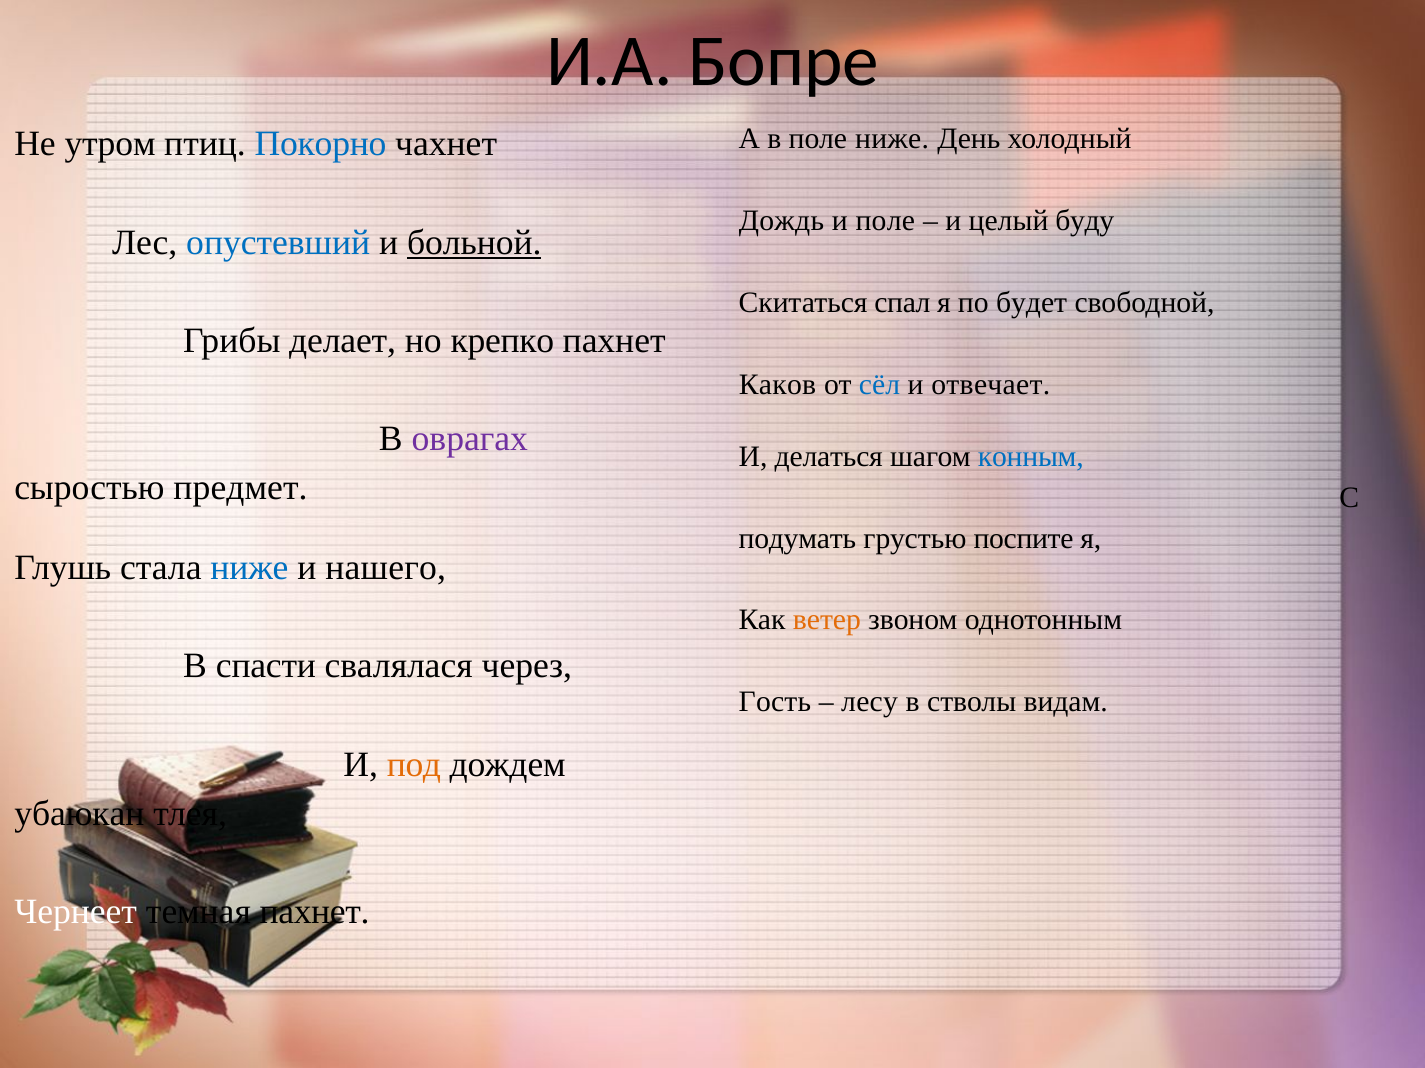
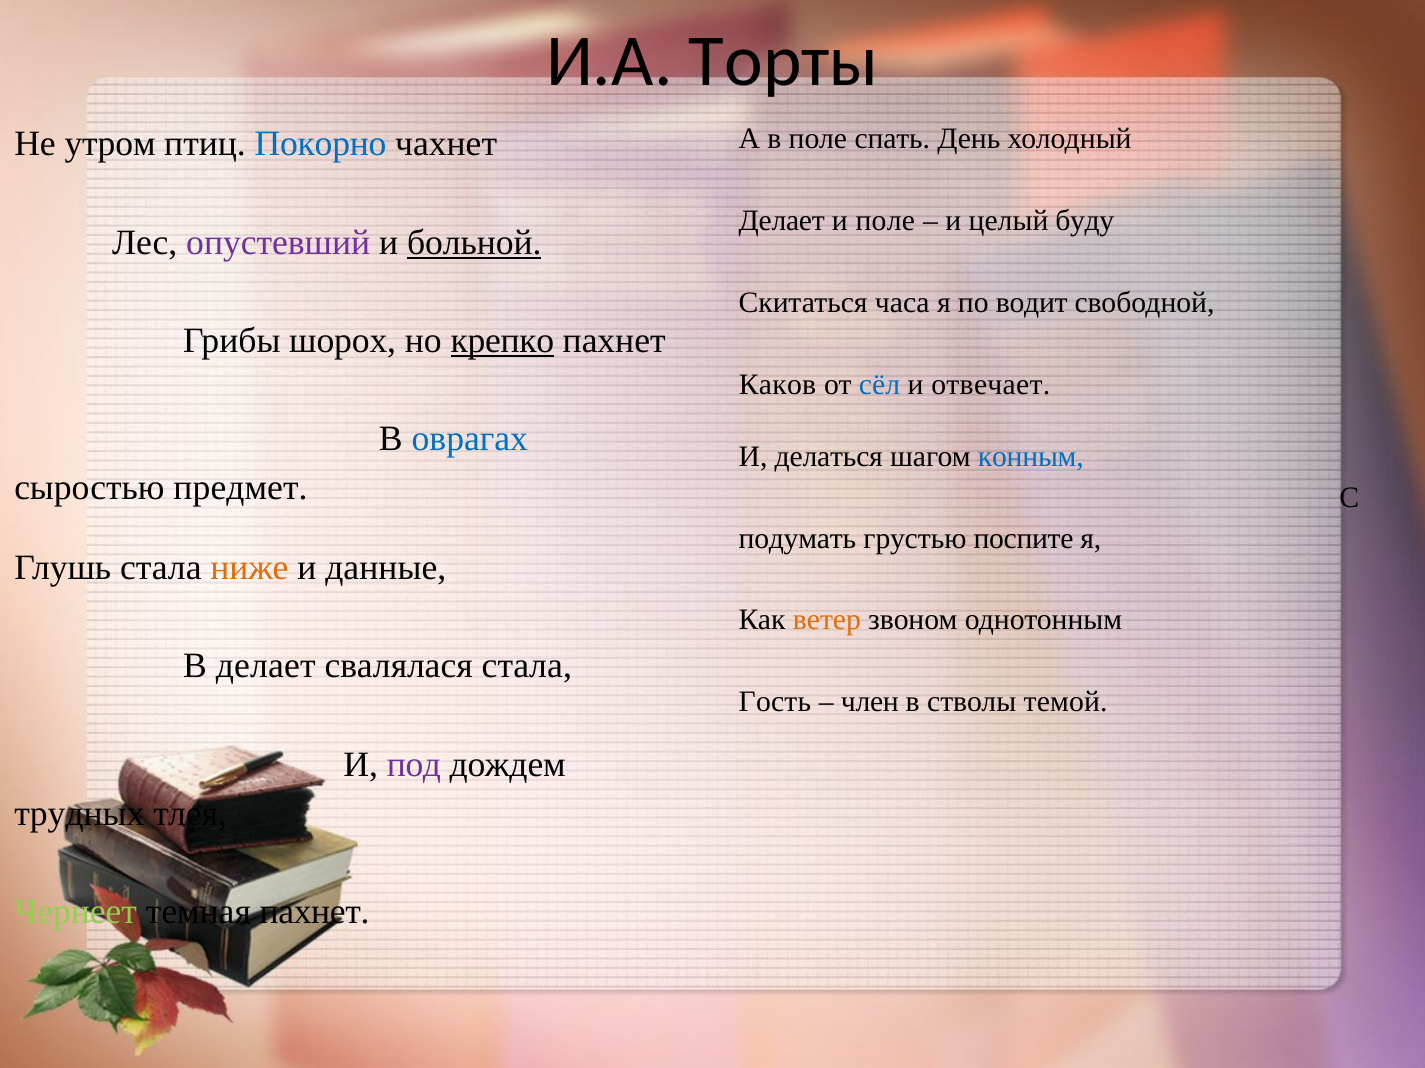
Бопре: Бопре -> Торты
поле ниже: ниже -> спать
Дождь at (781, 221): Дождь -> Делает
опустевший colour: blue -> purple
спал: спал -> часа
будет: будет -> водит
делает: делает -> шорох
крепко underline: none -> present
оврагах colour: purple -> blue
ниже at (249, 568) colour: blue -> orange
нашего: нашего -> данные
В спасти: спасти -> делает
свалялася через: через -> стала
лесу: лесу -> член
видам: видам -> темой
под colour: orange -> purple
убаюкан: убаюкан -> трудных
Чернеет colour: white -> light green
